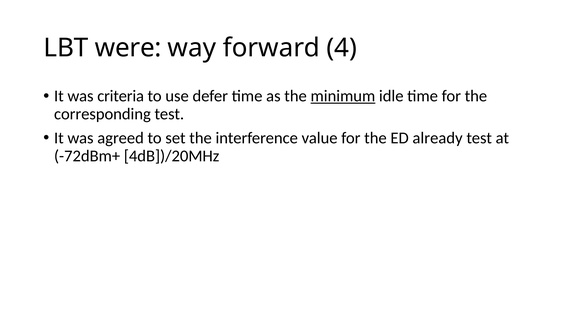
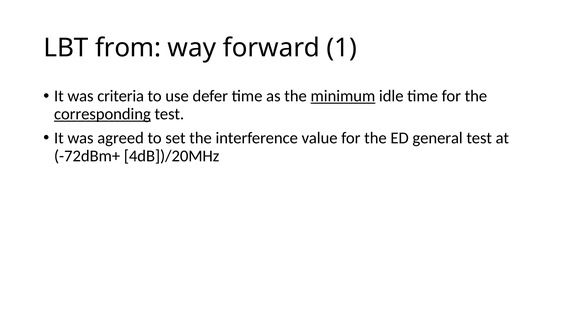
were: were -> from
4: 4 -> 1
corresponding underline: none -> present
already: already -> general
